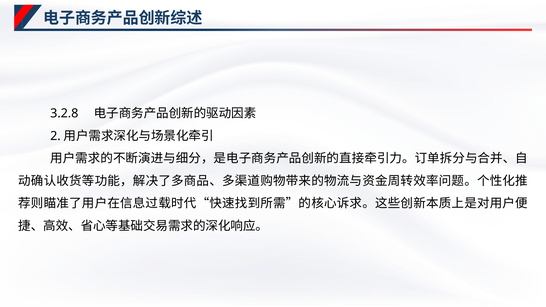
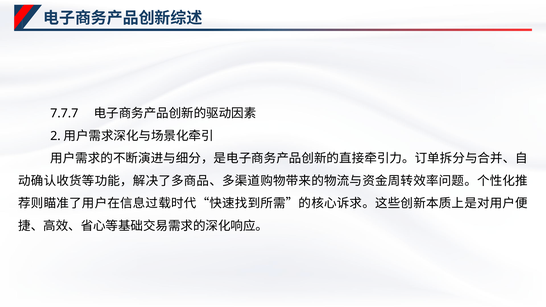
3.2.8: 3.2.8 -> 7.7.7
